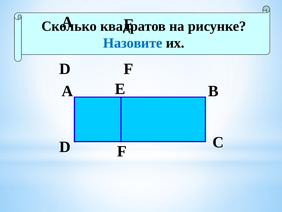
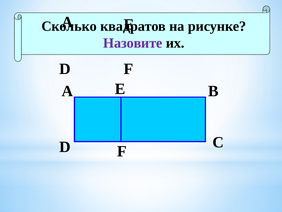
Назовите colour: blue -> purple
